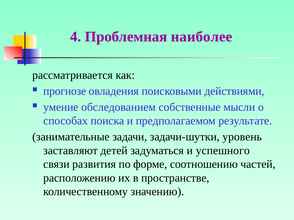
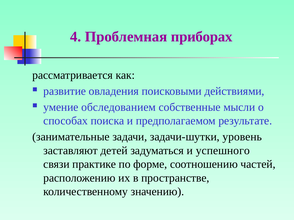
наиболее: наиболее -> приборах
прогнозе: прогнозе -> развитие
развития: развития -> практике
